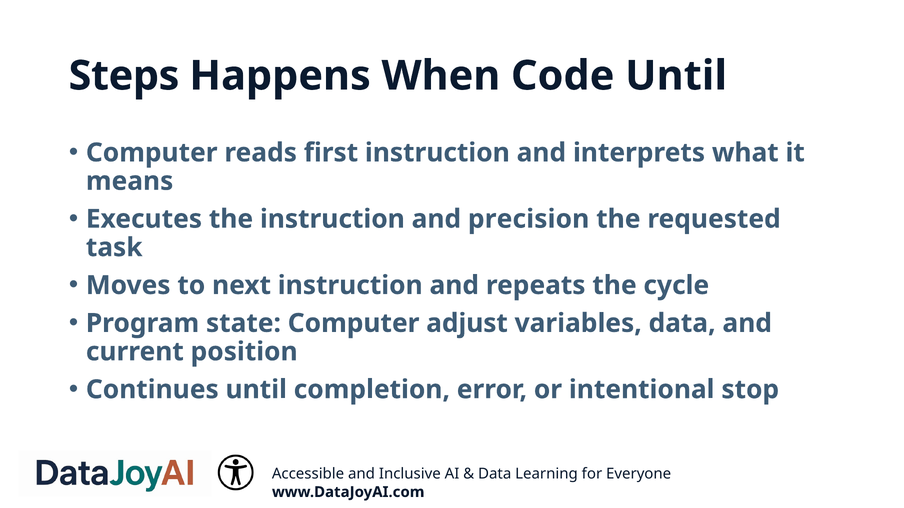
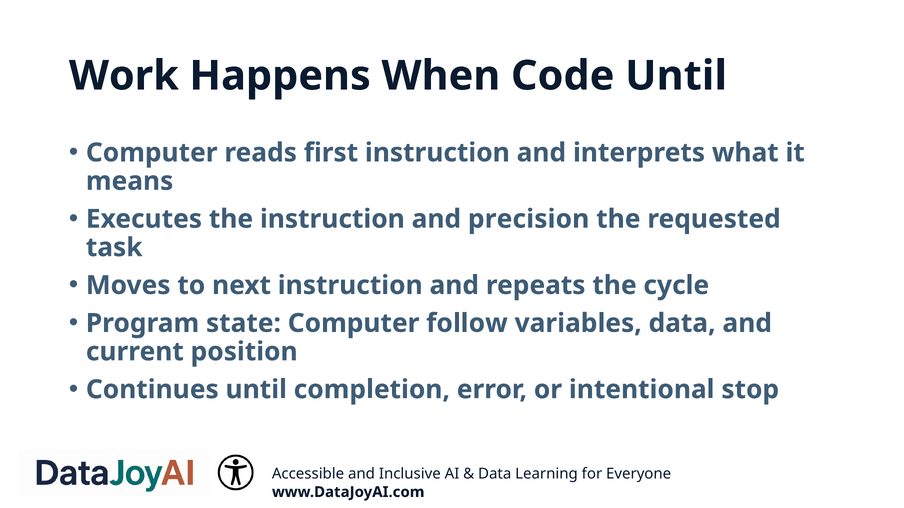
Steps: Steps -> Work
adjust: adjust -> follow
